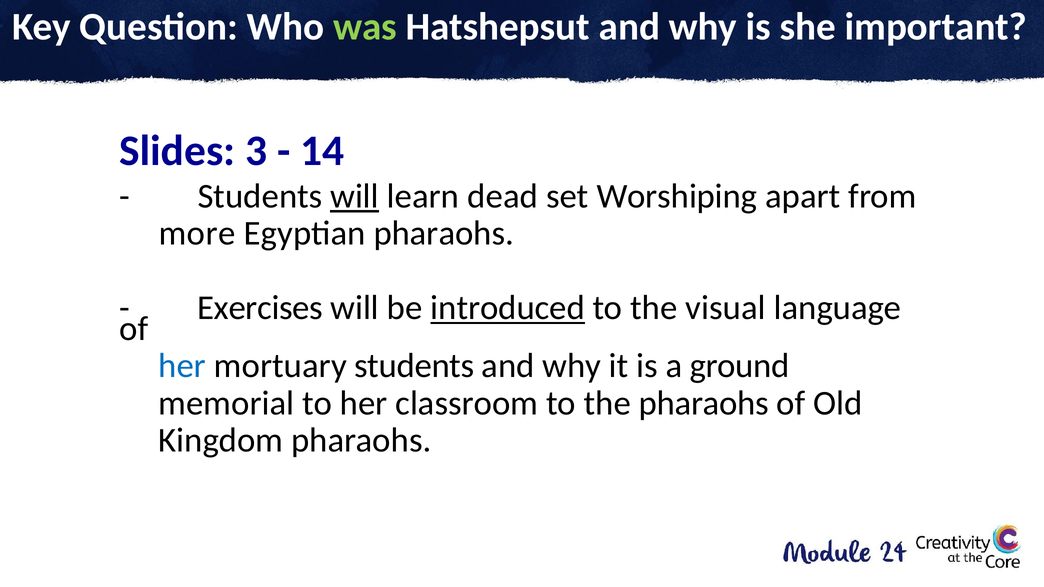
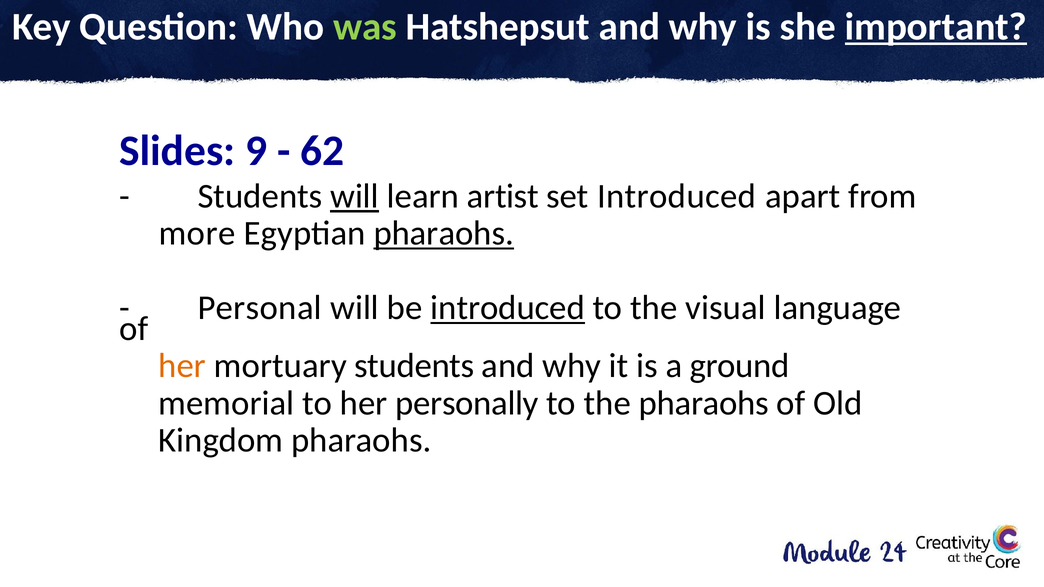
important underline: none -> present
3: 3 -> 9
14: 14 -> 62
dead: dead -> artist
set Worshiping: Worshiping -> Introduced
pharaohs at (444, 234) underline: none -> present
Exercises: Exercises -> Personal
her at (182, 366) colour: blue -> orange
classroom: classroom -> personally
